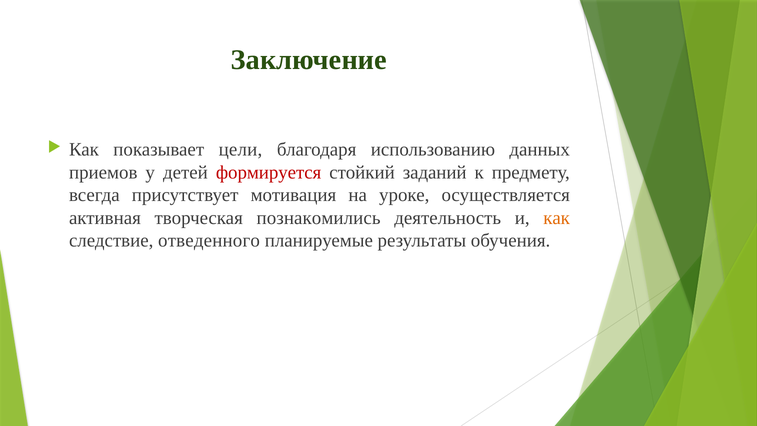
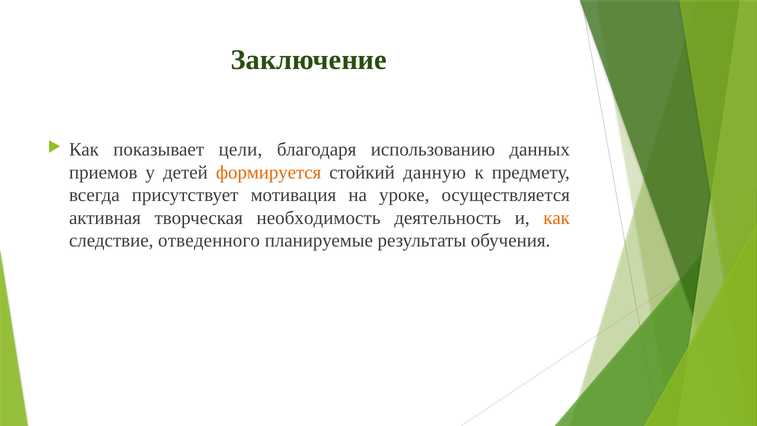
формируется colour: red -> orange
заданий: заданий -> данную
познакомились: познакомились -> необходимость
